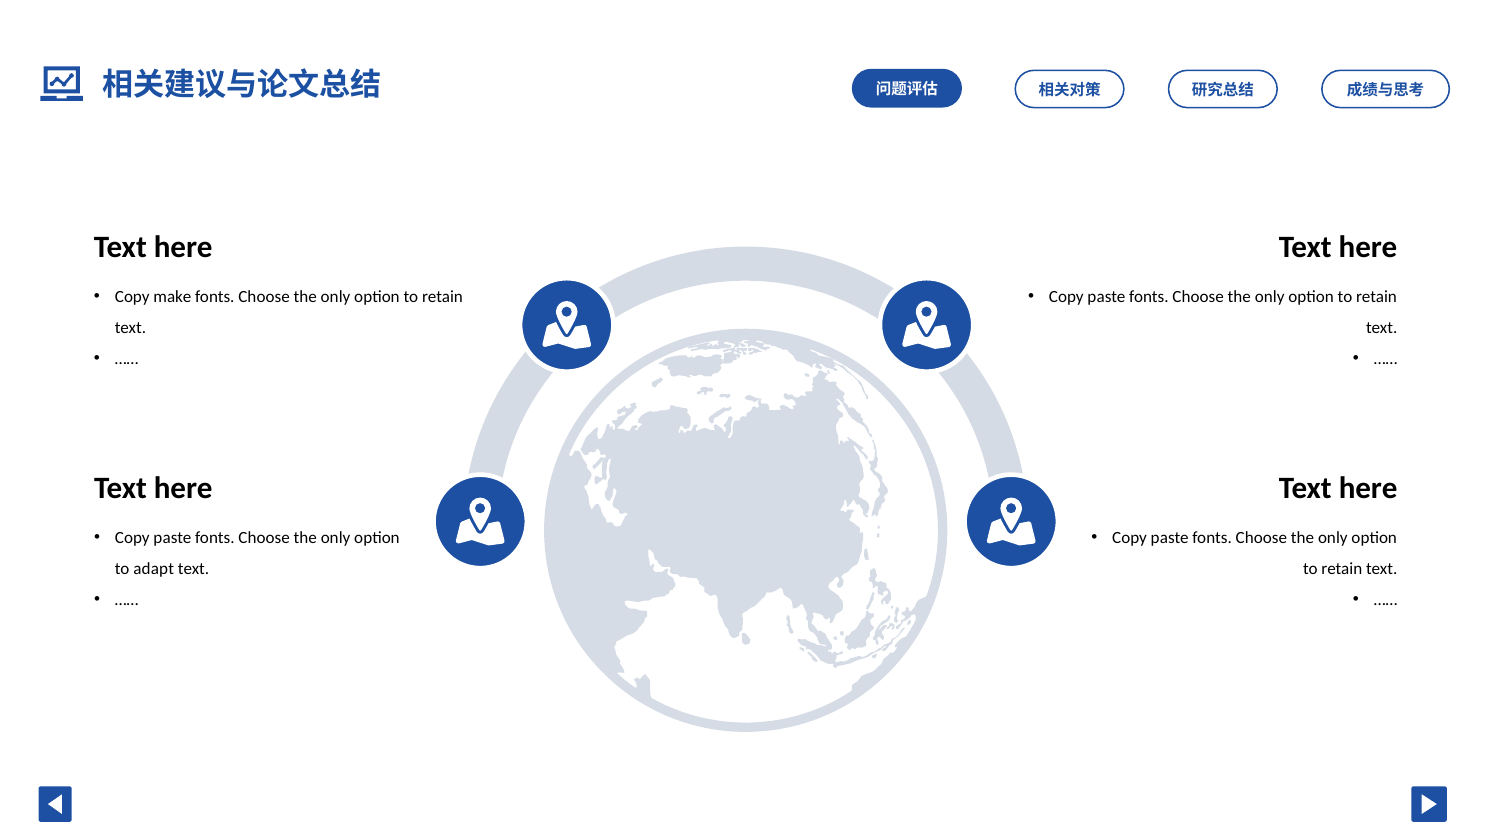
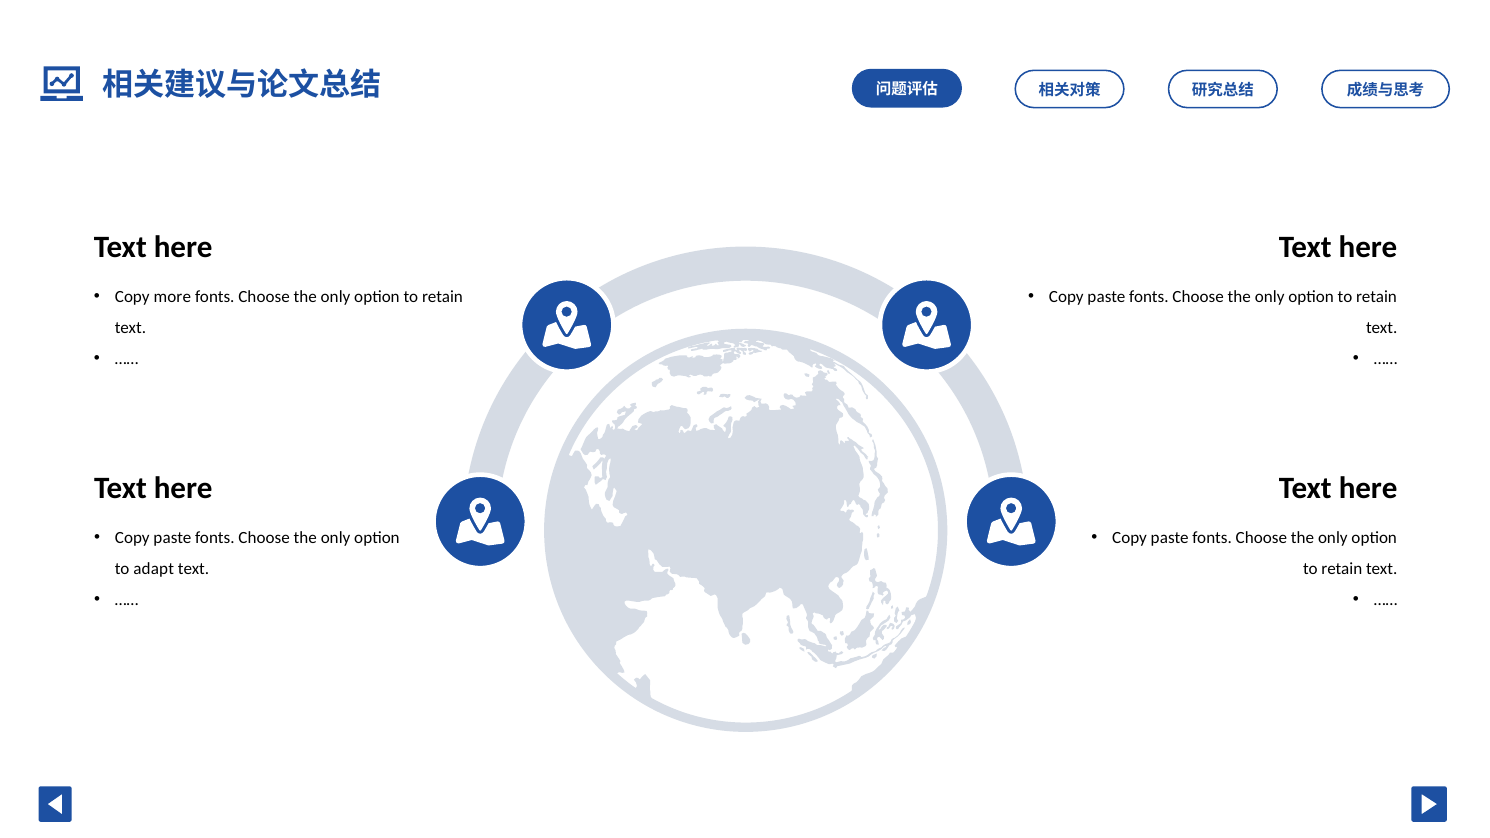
make: make -> more
